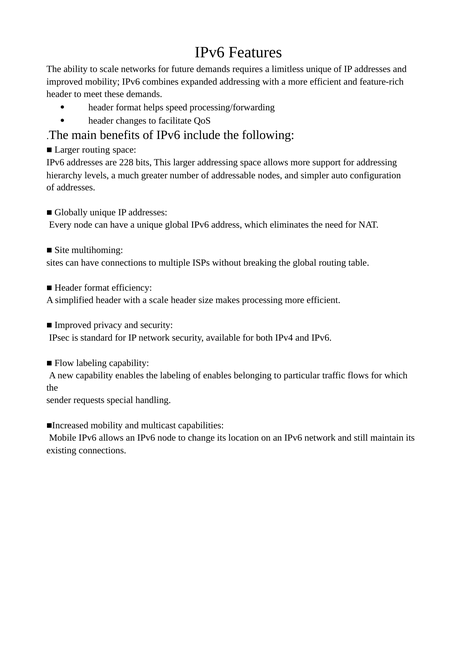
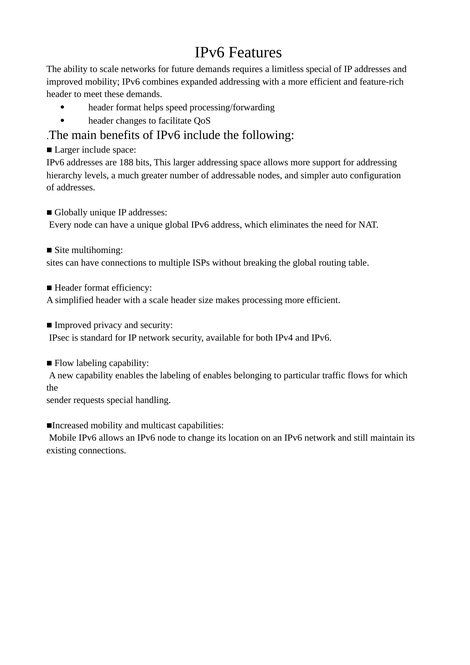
limitless unique: unique -> special
Larger routing: routing -> include
228: 228 -> 188
